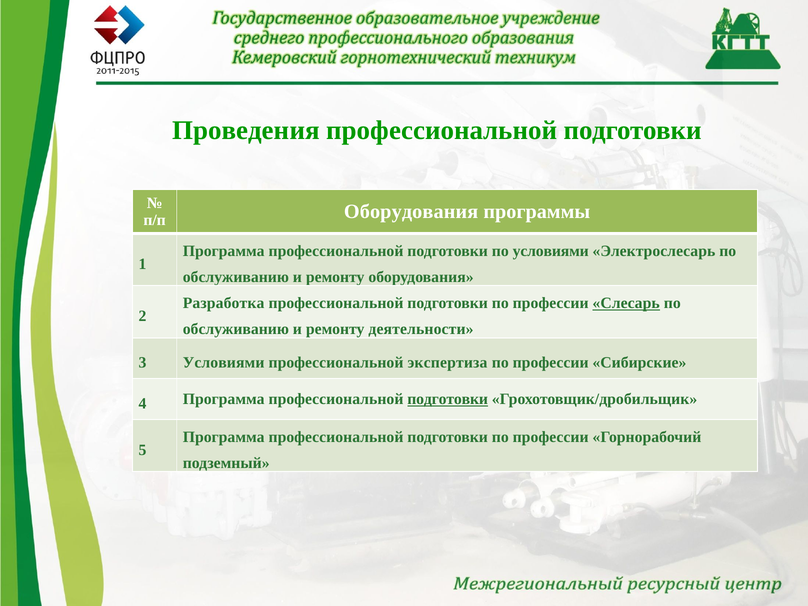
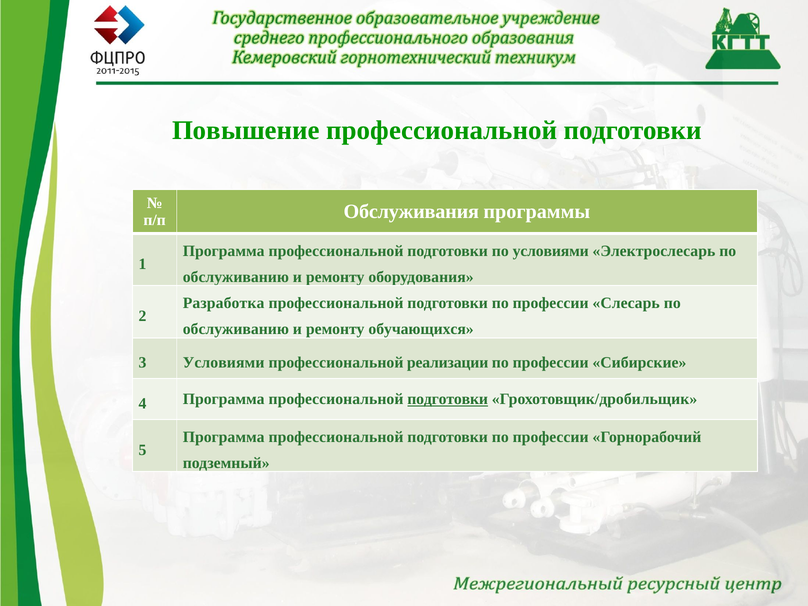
Проведения: Проведения -> Повышение
п/п Оборудования: Оборудования -> Обслуживания
Слесарь underline: present -> none
деятельности: деятельности -> обучающихся
экспертиза: экспертиза -> реализации
